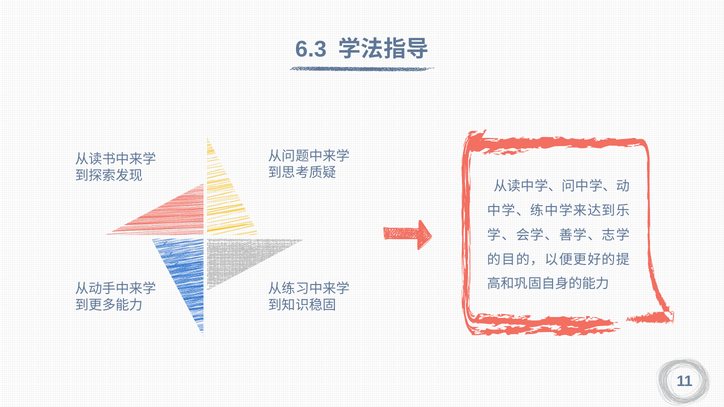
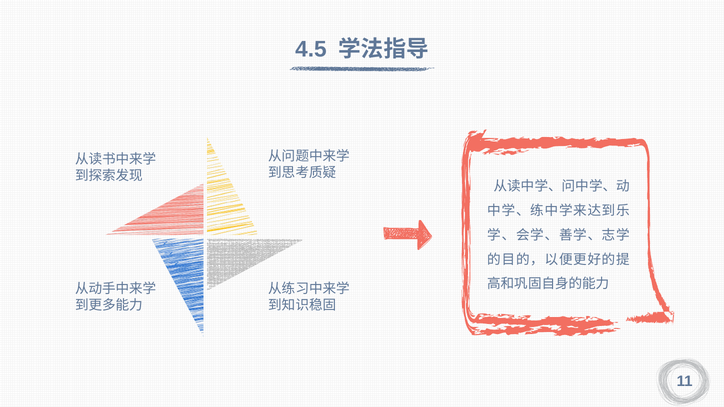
6.3: 6.3 -> 4.5
